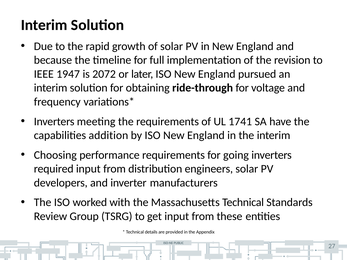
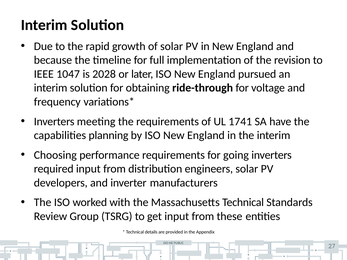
1947: 1947 -> 1047
2072: 2072 -> 2028
addition: addition -> planning
